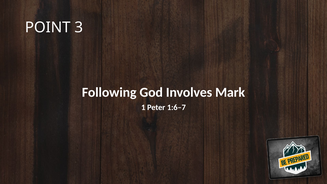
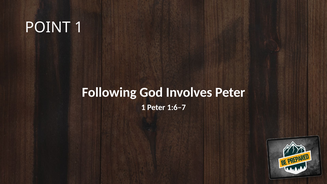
POINT 3: 3 -> 1
Involves Mark: Mark -> Peter
